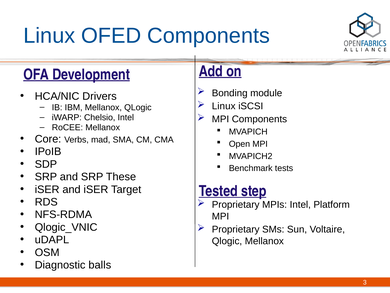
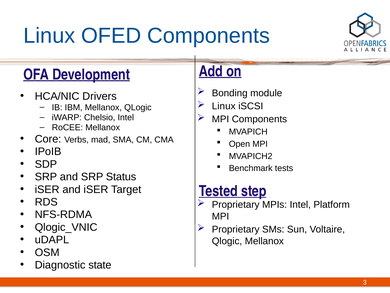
These: These -> Status
balls: balls -> state
